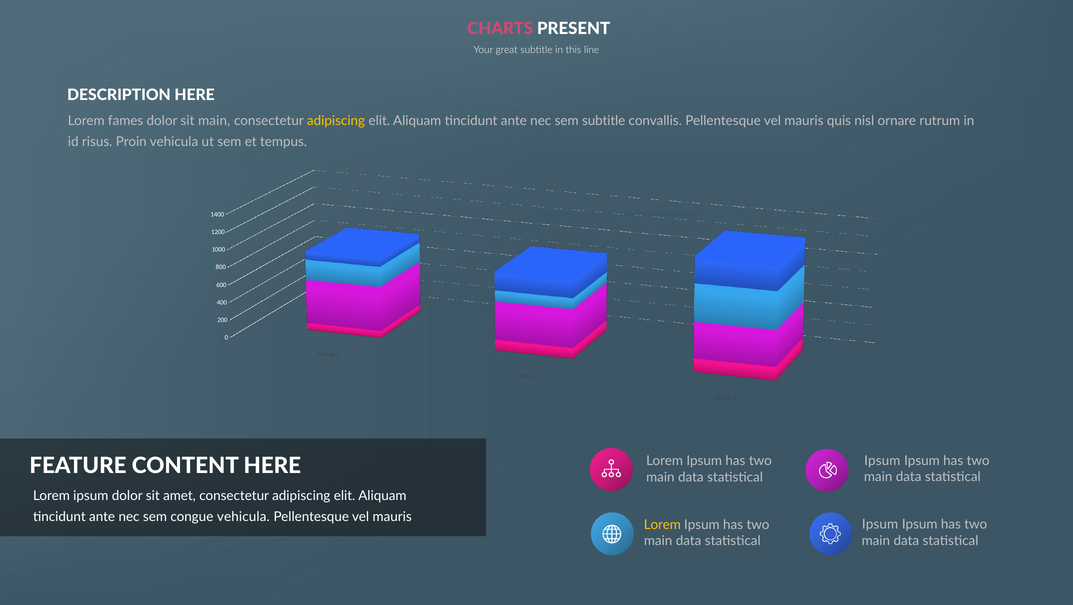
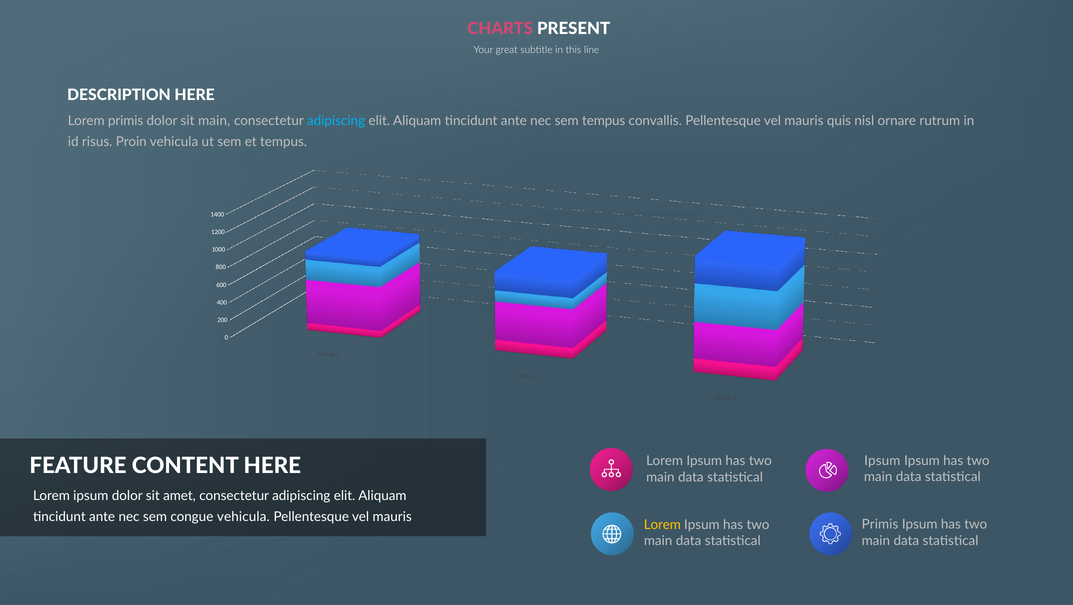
Lorem fames: fames -> primis
adipiscing at (336, 121) colour: yellow -> light blue
sem subtitle: subtitle -> tempus
Ipsum at (880, 525): Ipsum -> Primis
